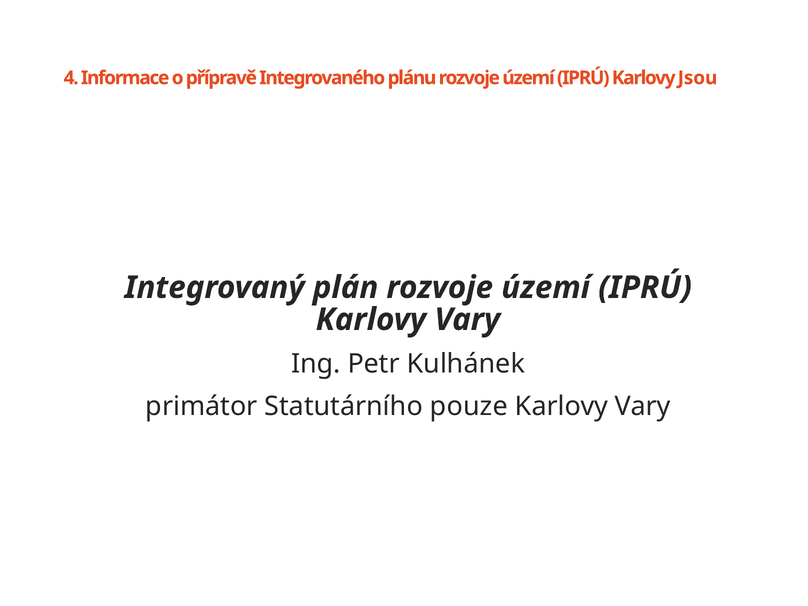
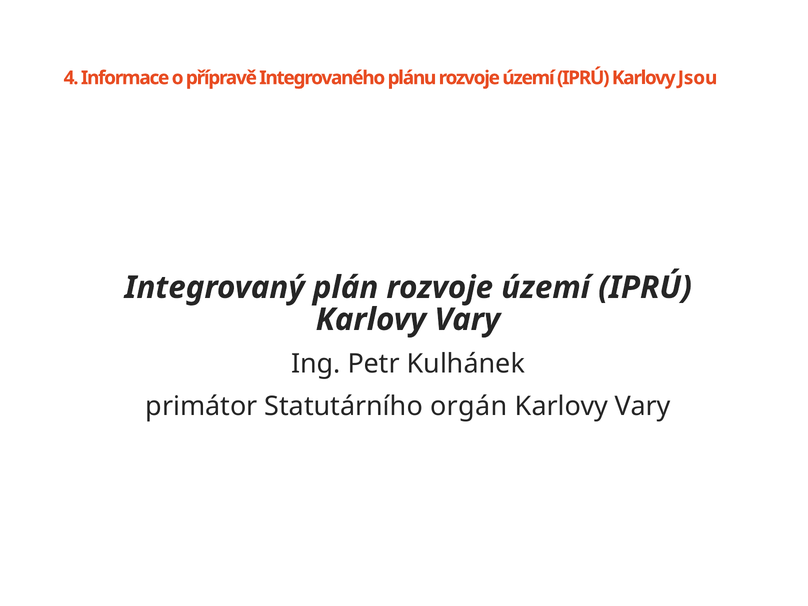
pouze: pouze -> orgán
